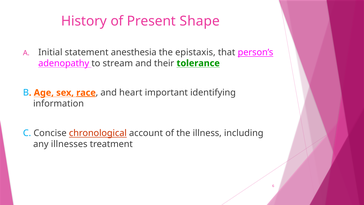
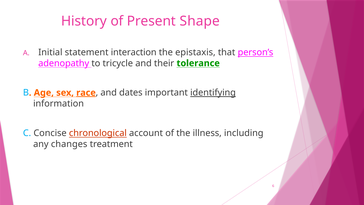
anesthesia: anesthesia -> interaction
stream: stream -> tricycle
heart: heart -> dates
identifying underline: none -> present
illnesses: illnesses -> changes
